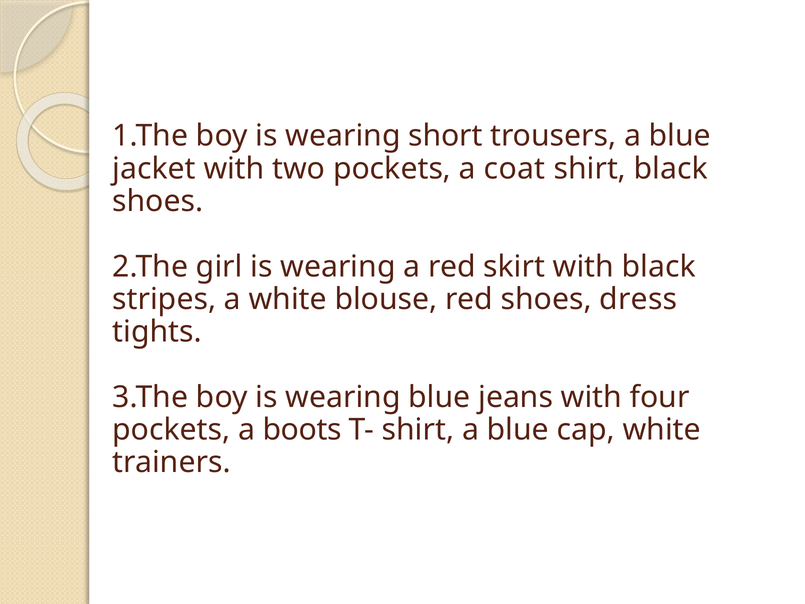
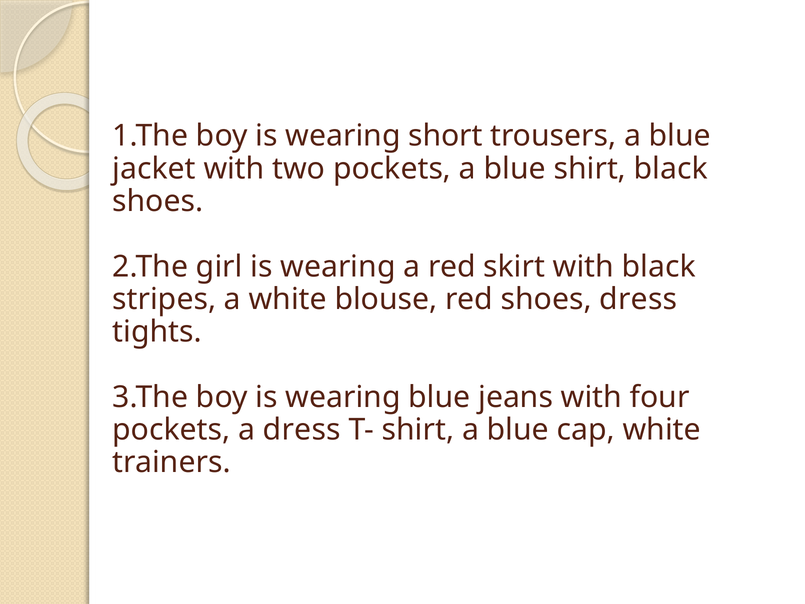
pockets a coat: coat -> blue
a boots: boots -> dress
